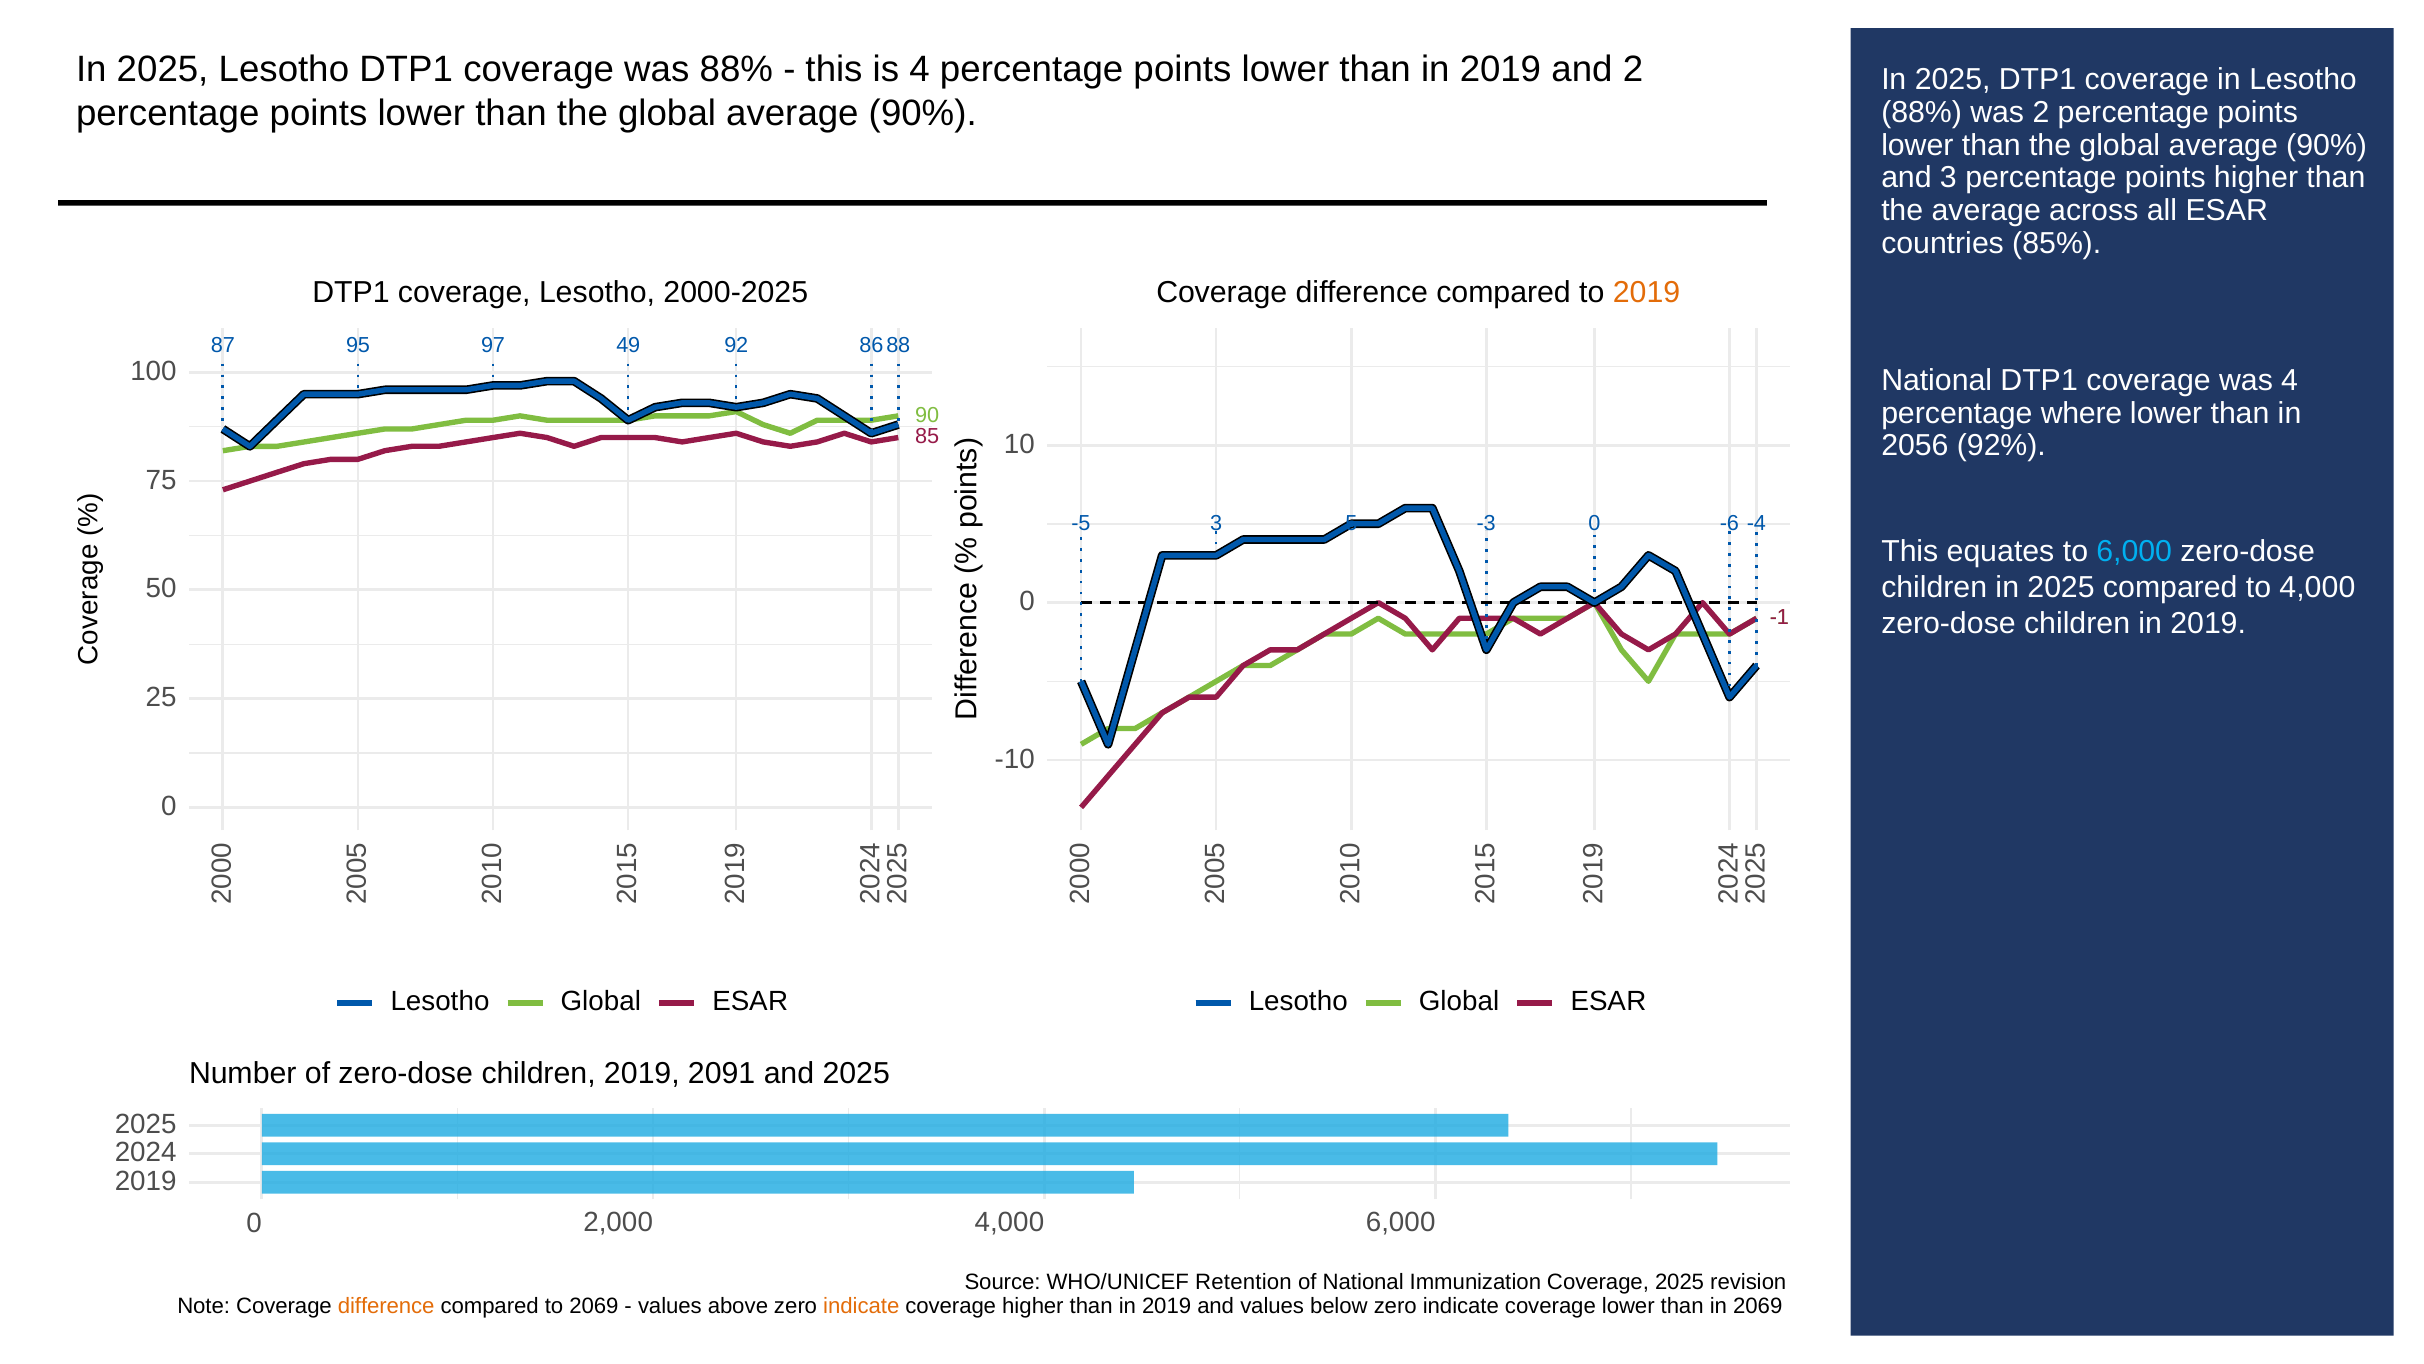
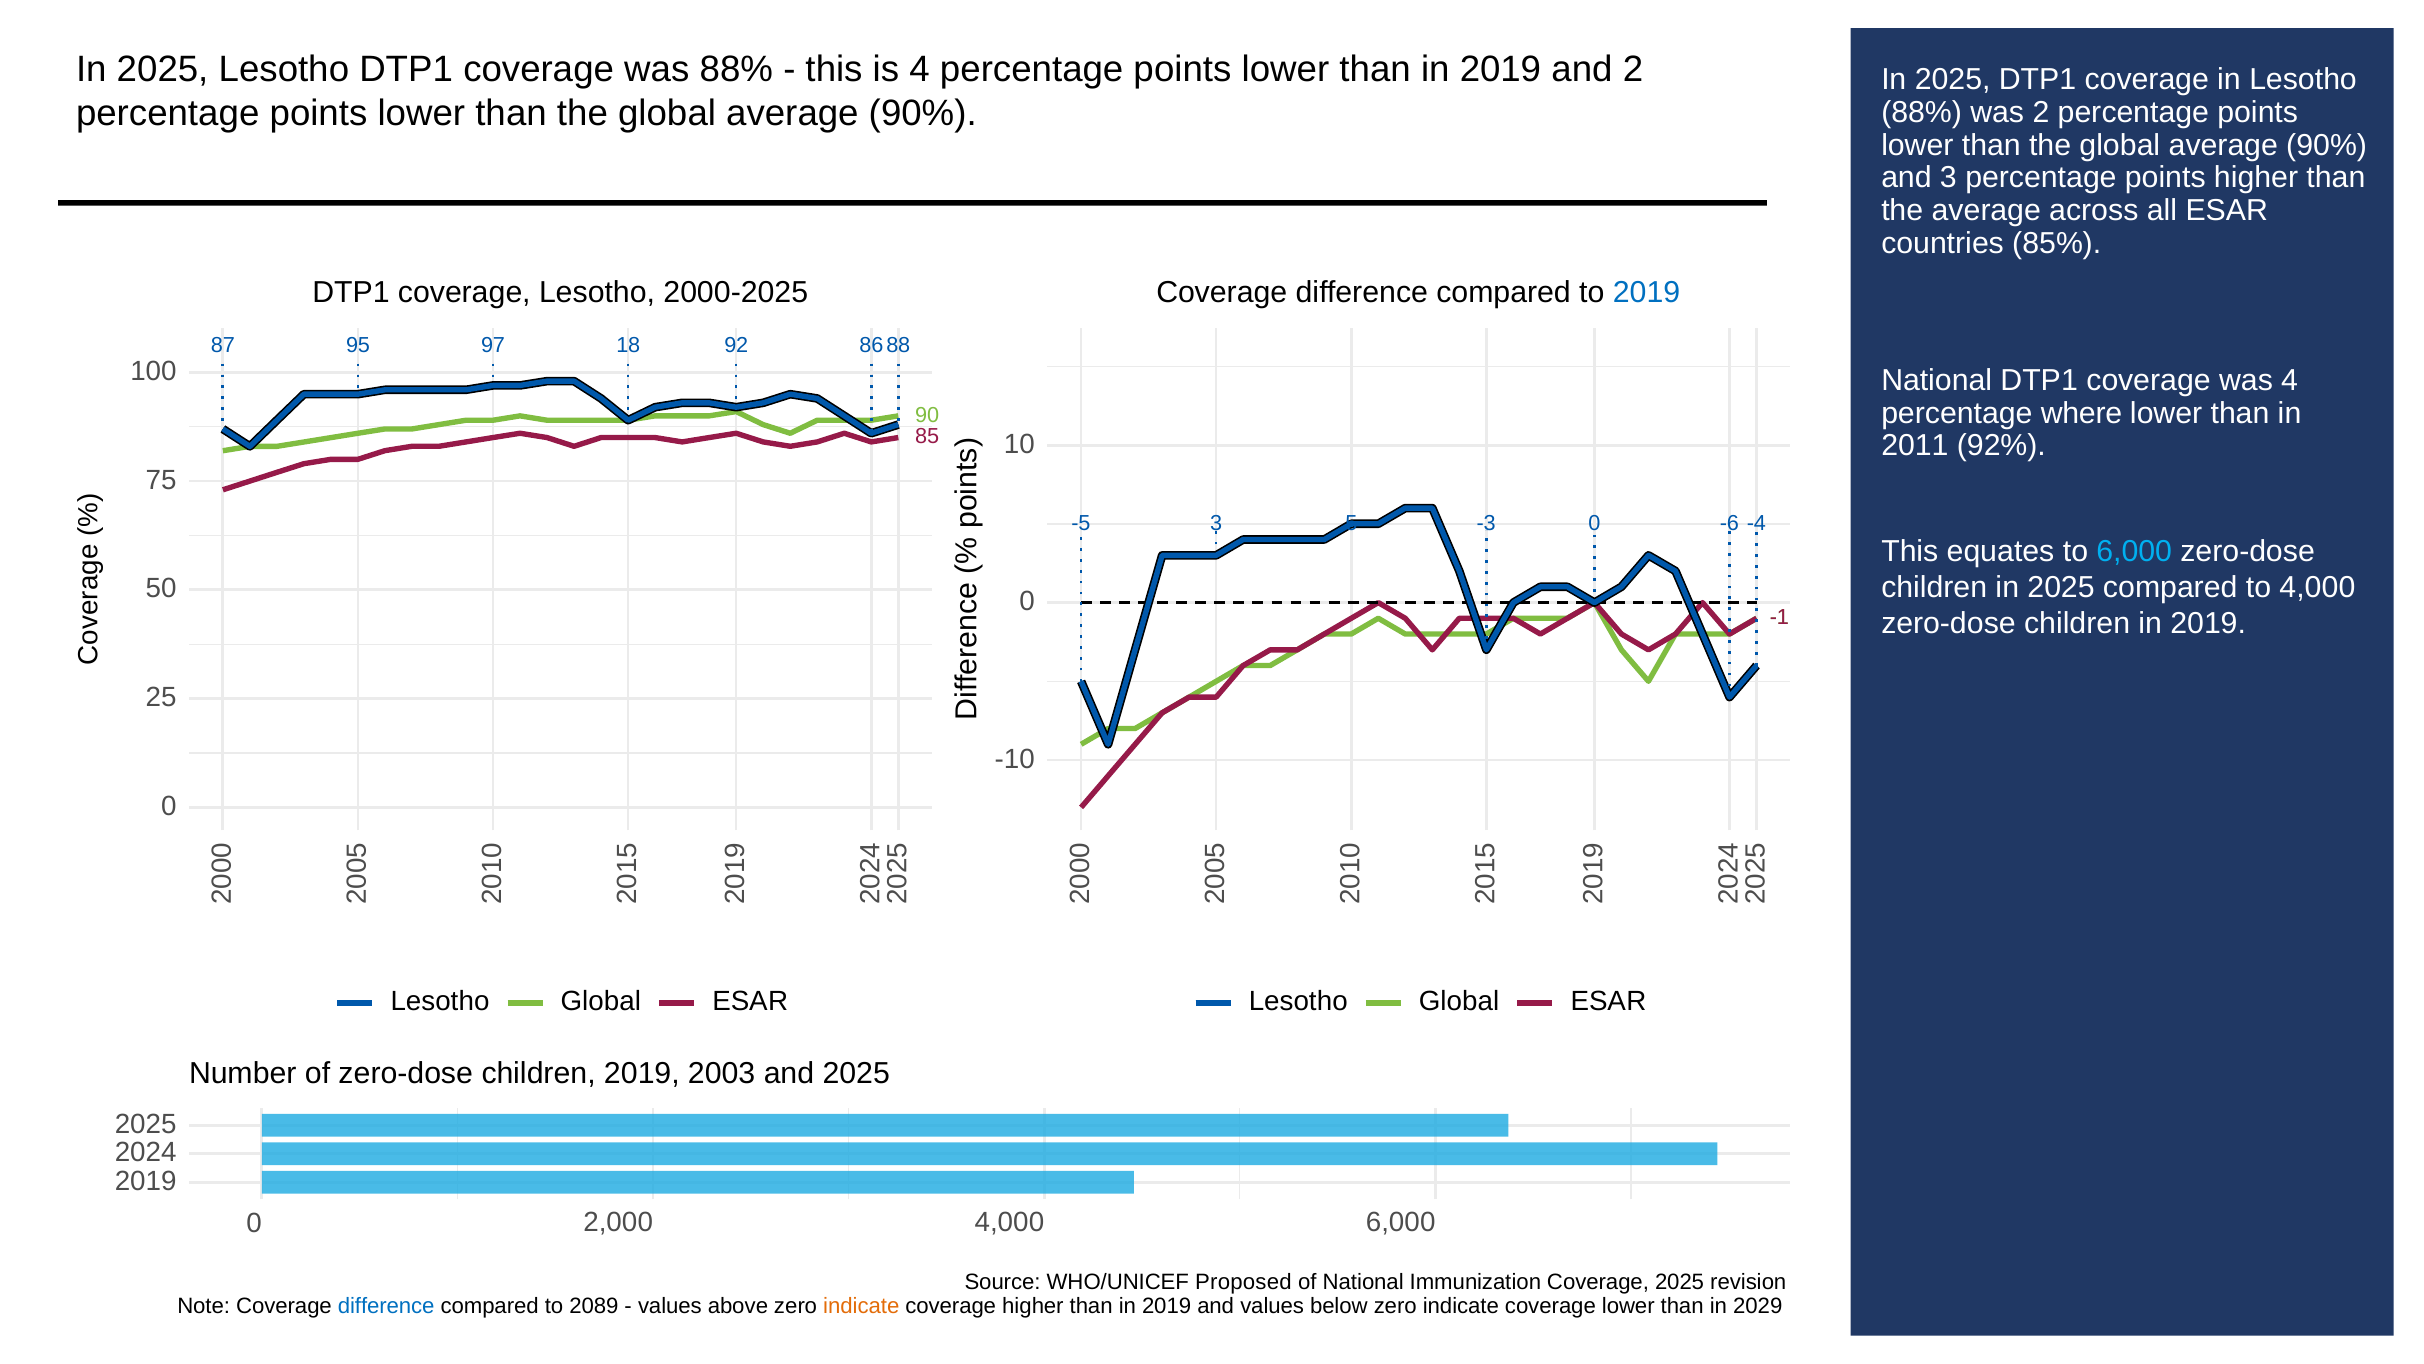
2019 at (1647, 292) colour: orange -> blue
49: 49 -> 18
2056: 2056 -> 2011
2091: 2091 -> 2003
Retention: Retention -> Proposed
difference at (386, 1305) colour: orange -> blue
to 2069: 2069 -> 2089
in 2069: 2069 -> 2029
